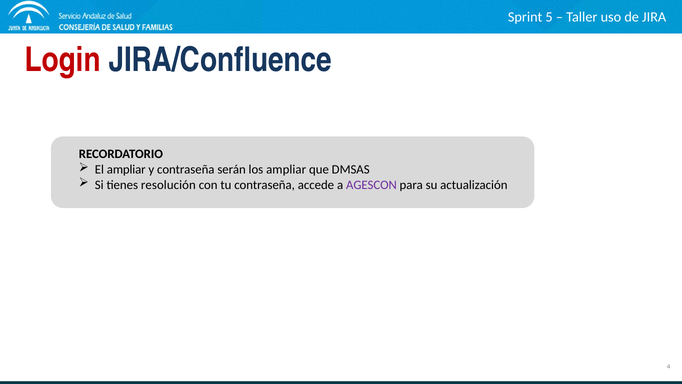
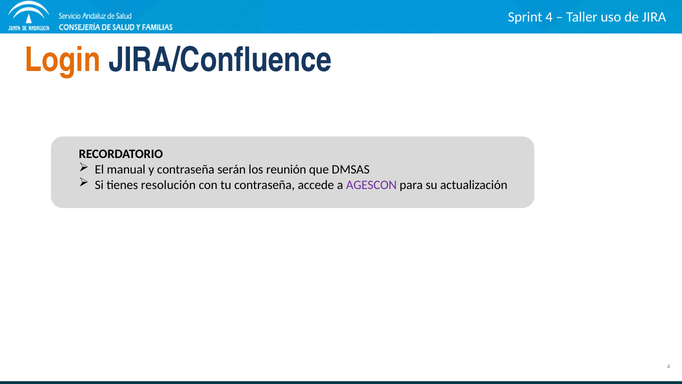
Sprint 5: 5 -> 4
Login colour: red -> orange
El ampliar: ampliar -> manual
los ampliar: ampliar -> reunión
